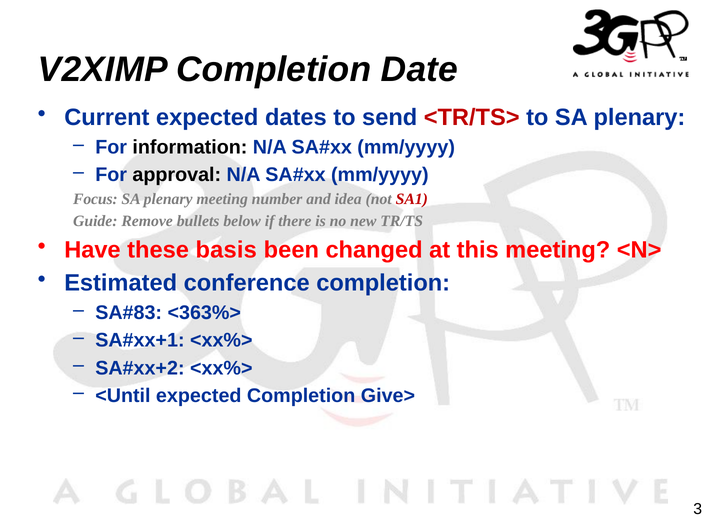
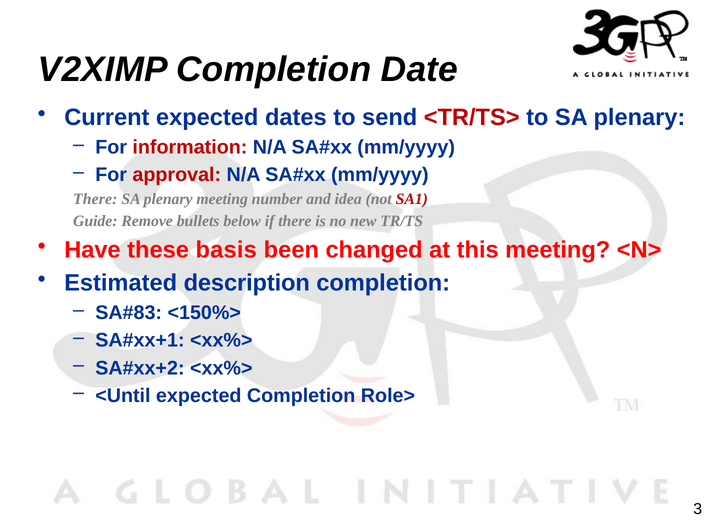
information colour: black -> red
approval colour: black -> red
Focus at (95, 199): Focus -> There
conference: conference -> description
<363%>: <363%> -> <150%>
Give>: Give> -> Role>
